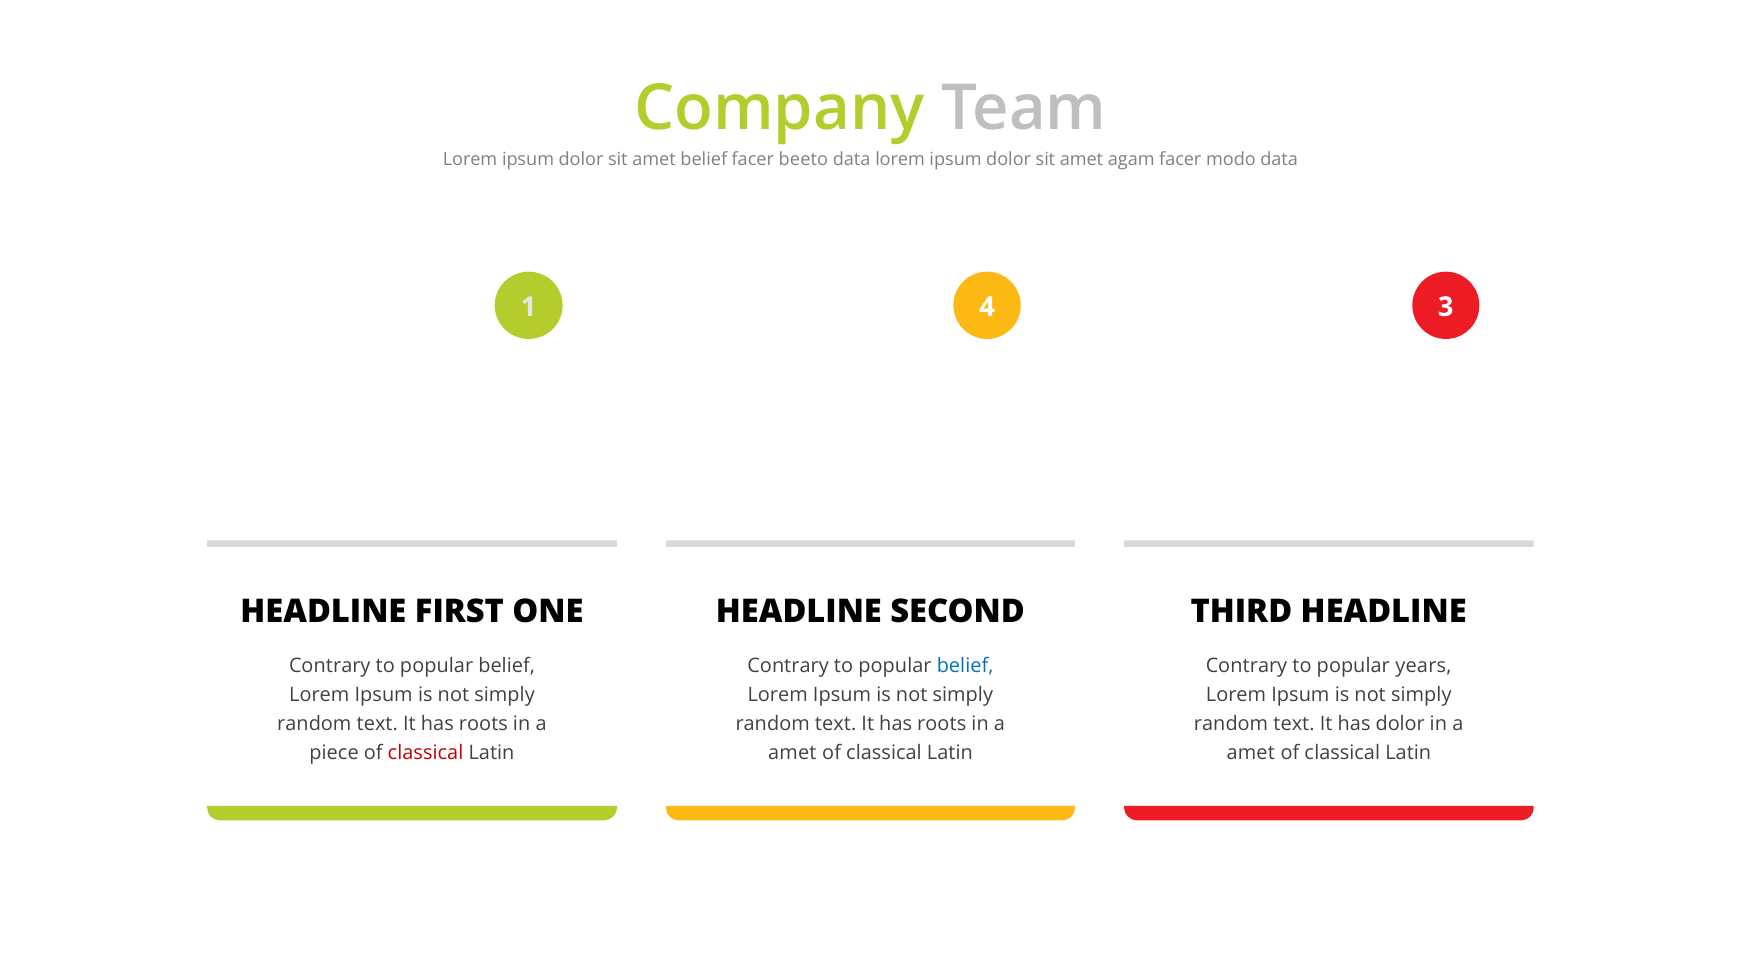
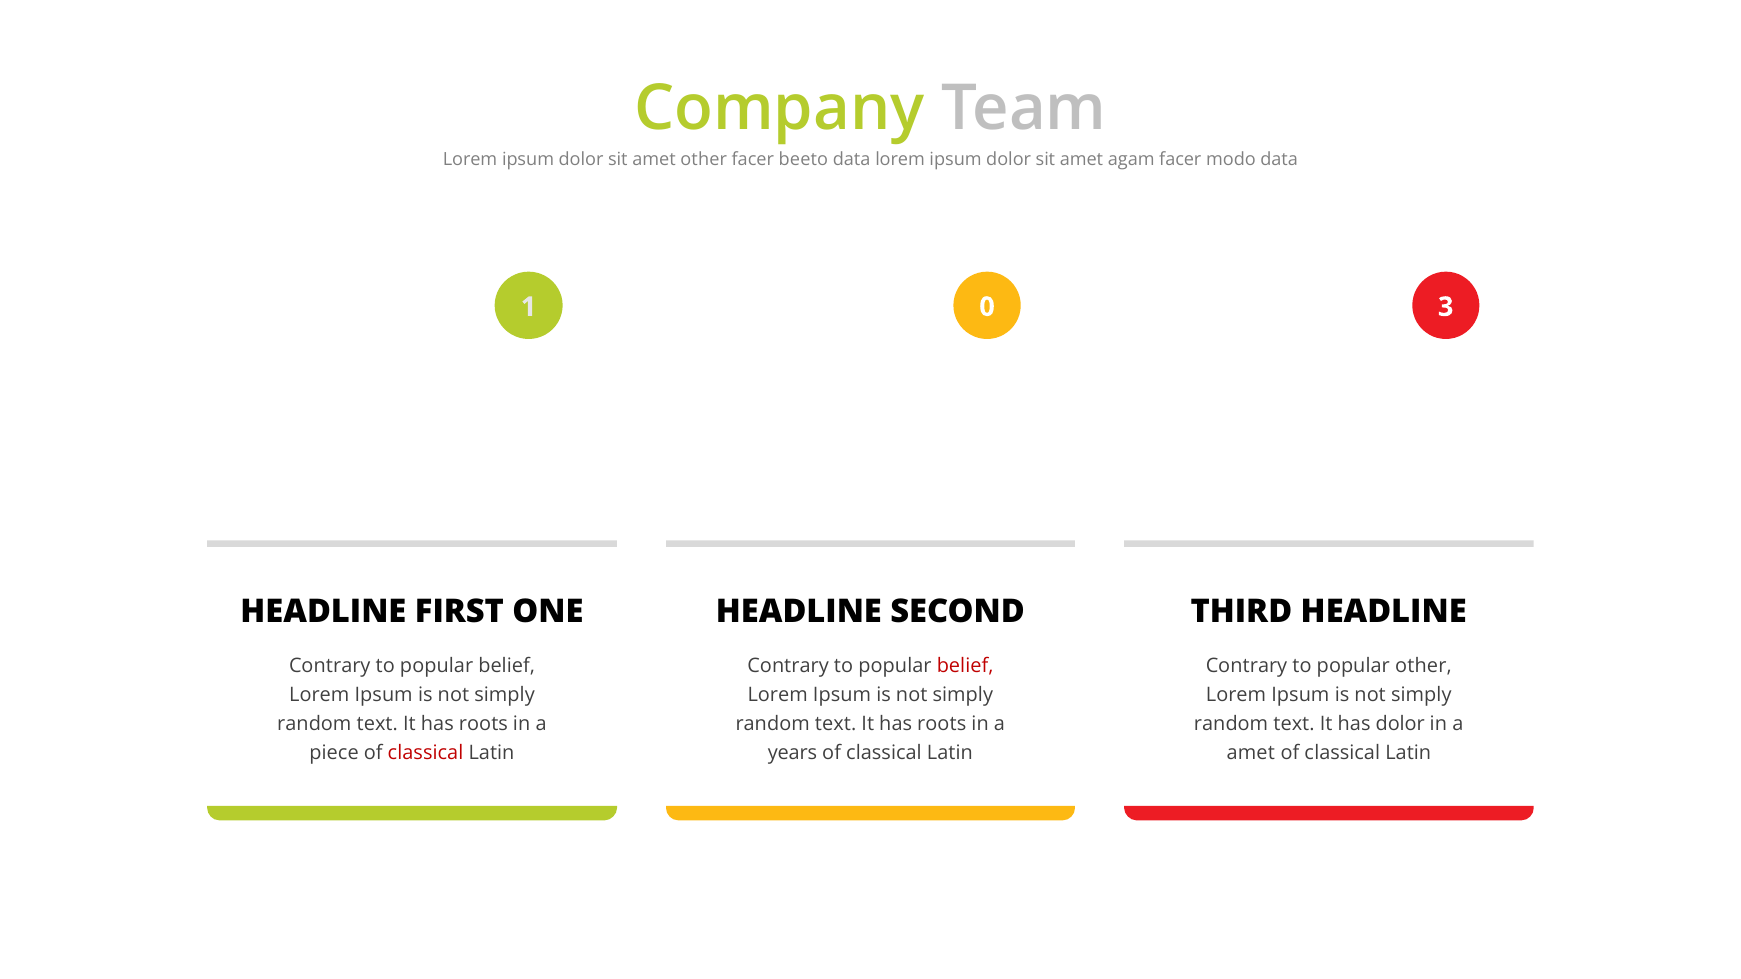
amet belief: belief -> other
4: 4 -> 0
belief at (965, 666) colour: blue -> red
popular years: years -> other
amet at (792, 753): amet -> years
